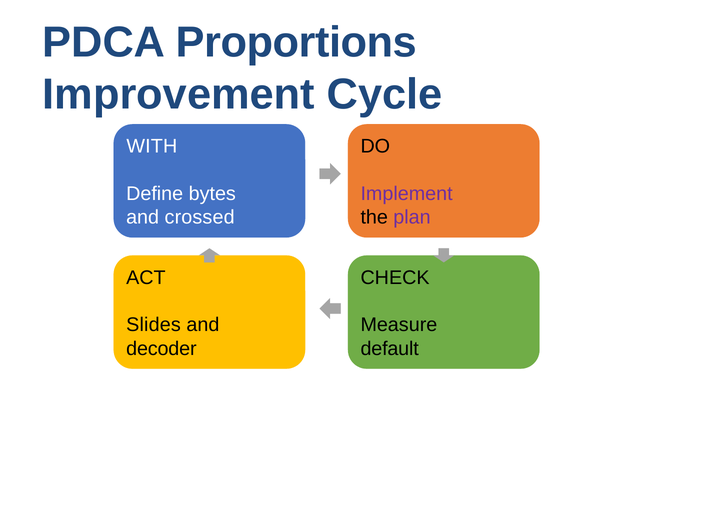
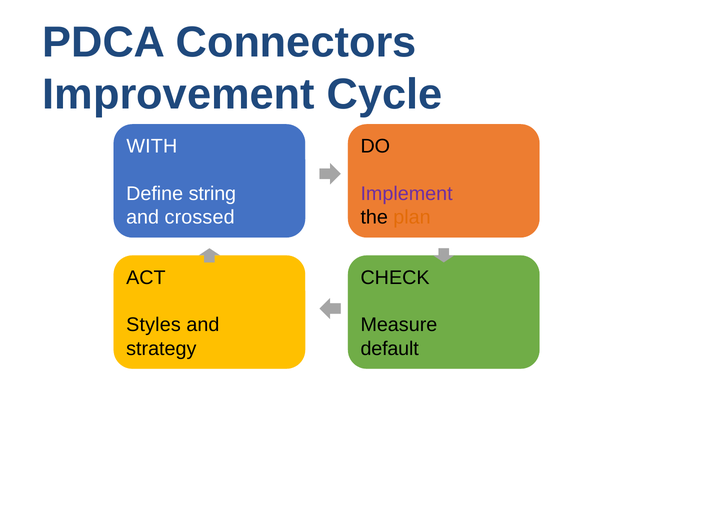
Proportions: Proportions -> Connectors
bytes: bytes -> string
plan colour: purple -> orange
Slides: Slides -> Styles
decoder: decoder -> strategy
